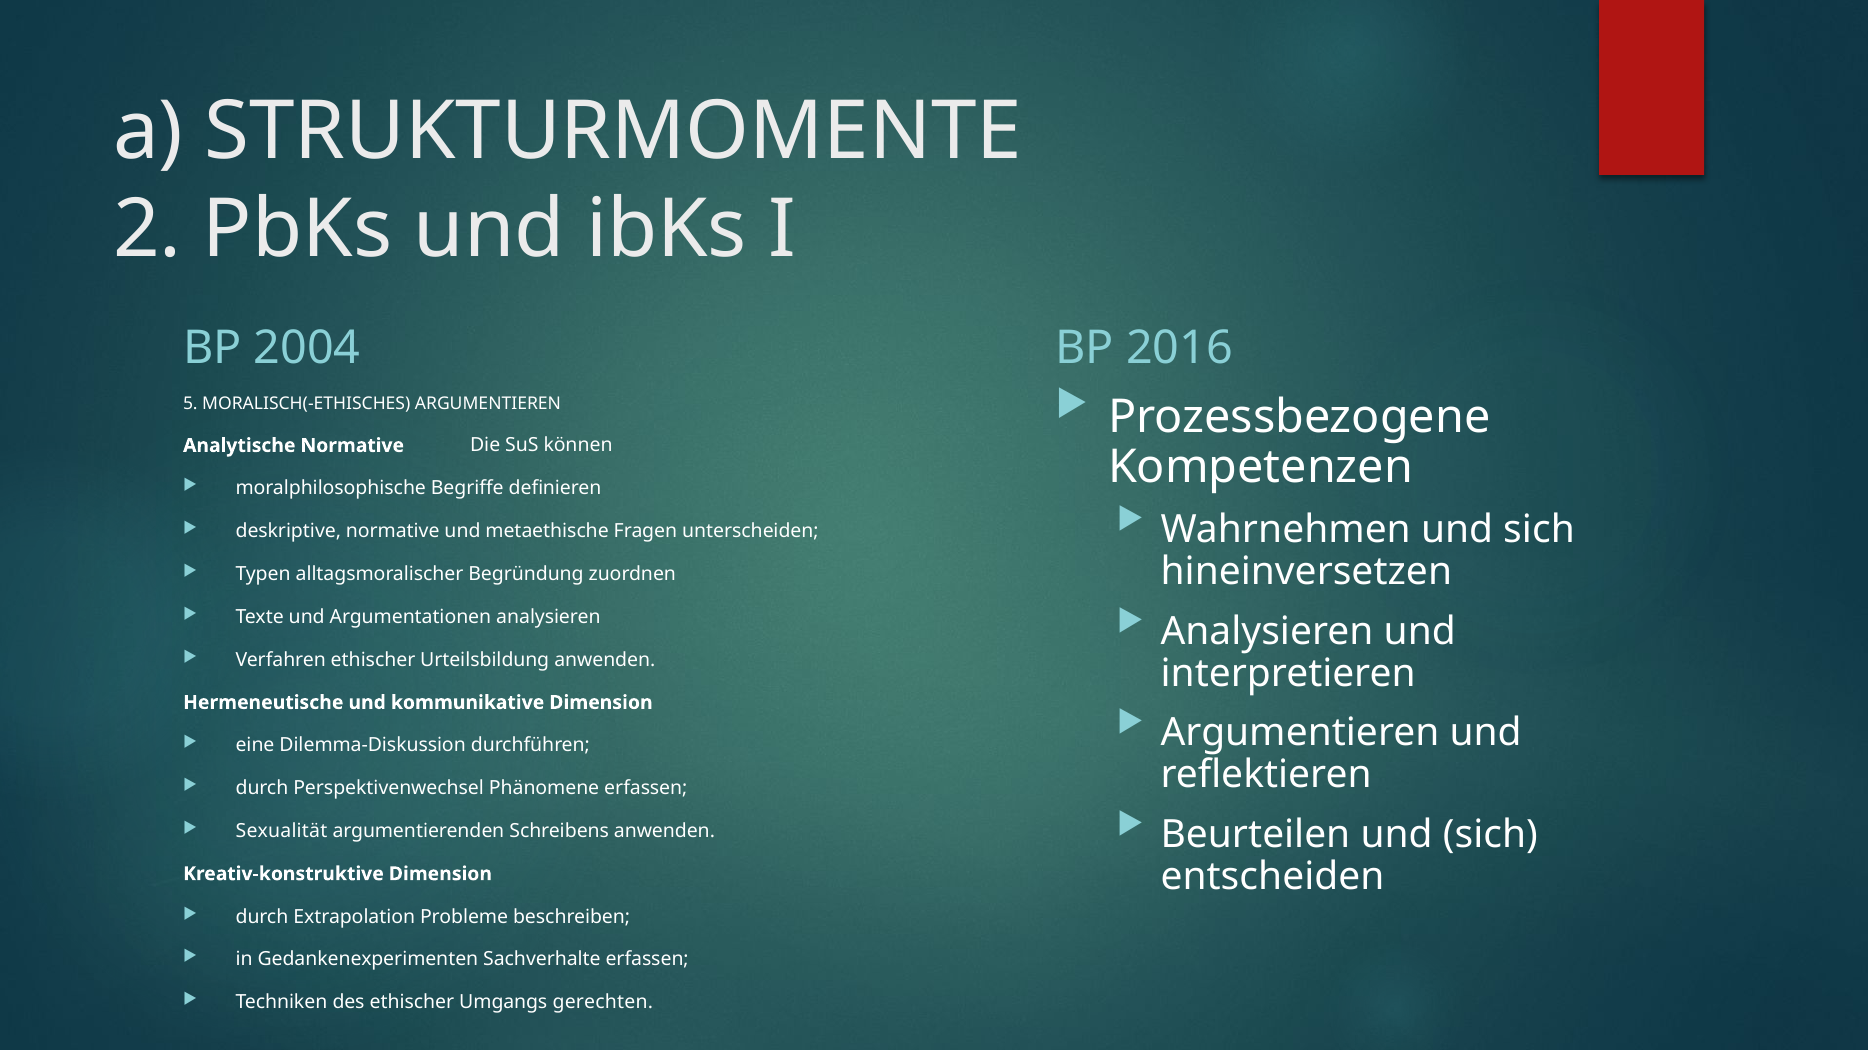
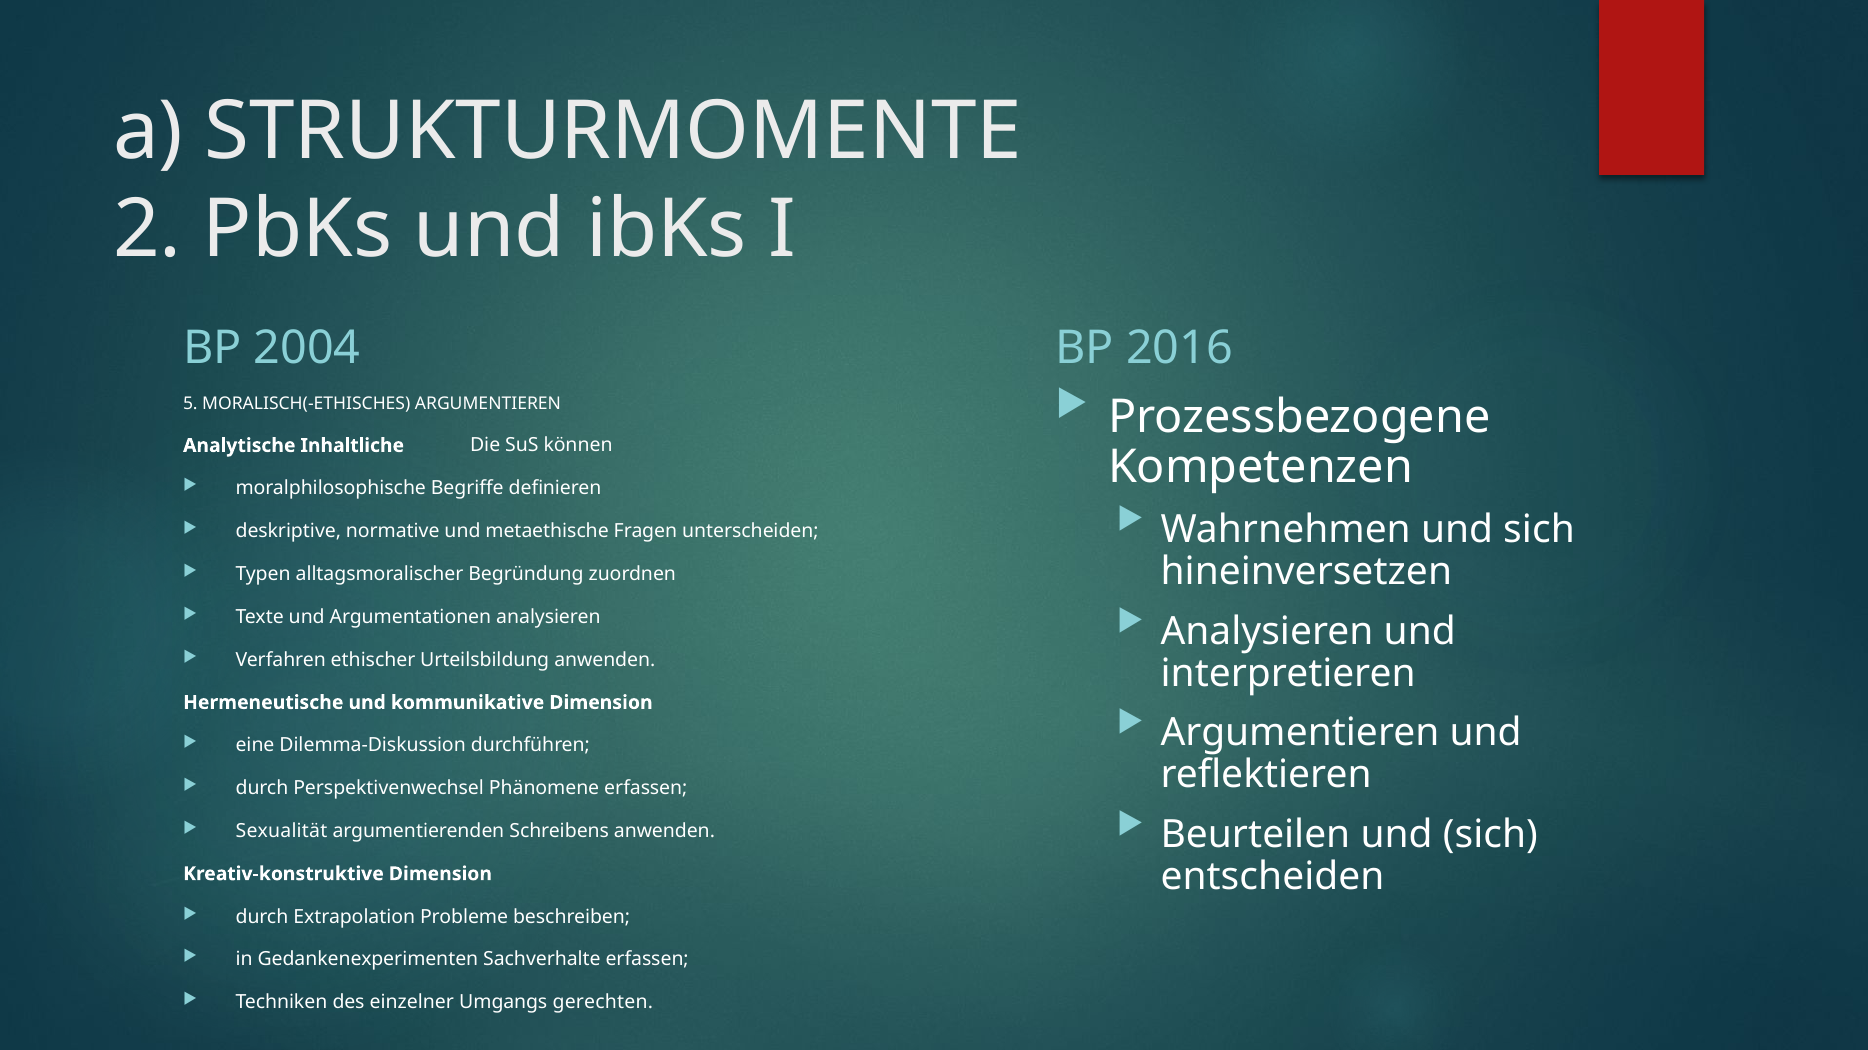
Analytische Normative: Normative -> Inhaltliche
des ethischer: ethischer -> einzelner
